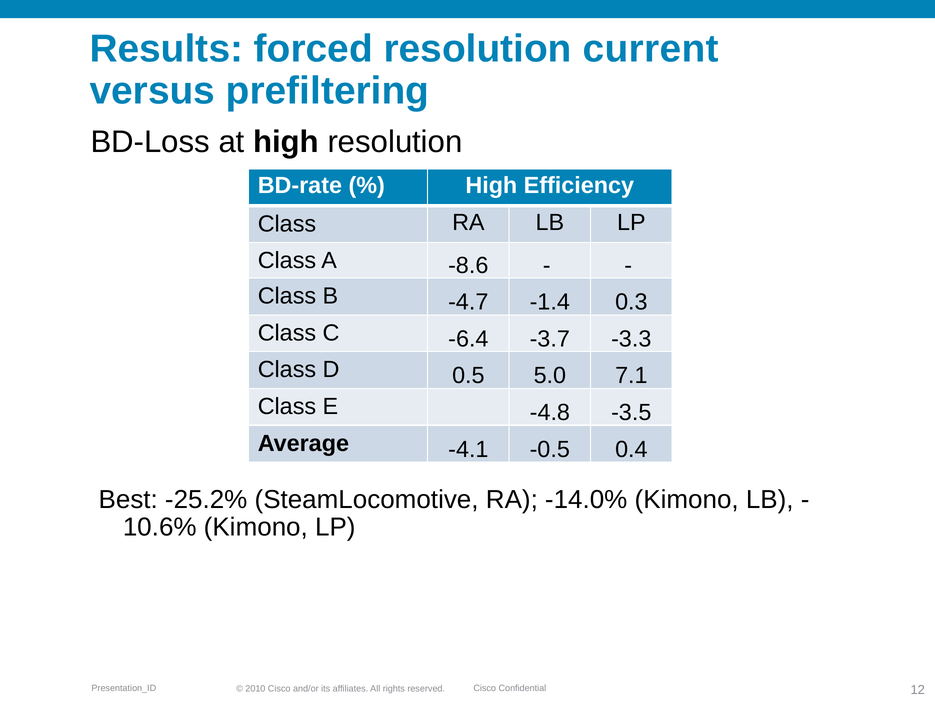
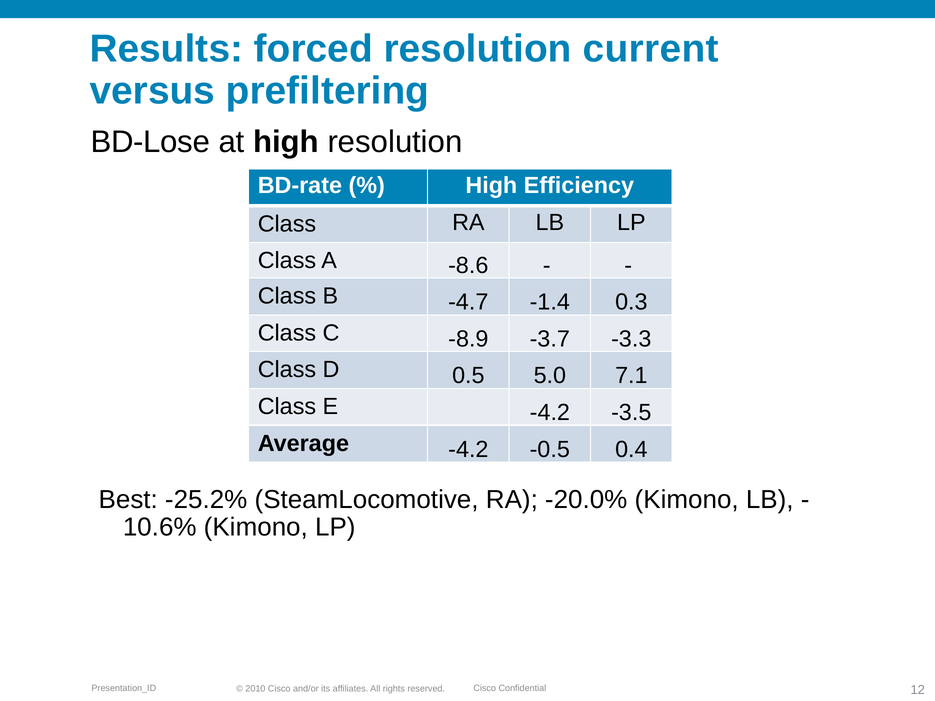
BD-Loss: BD-Loss -> BD-Lose
-6.4: -6.4 -> -8.9
E -4.8: -4.8 -> -4.2
Average -4.1: -4.1 -> -4.2
-14.0%: -14.0% -> -20.0%
